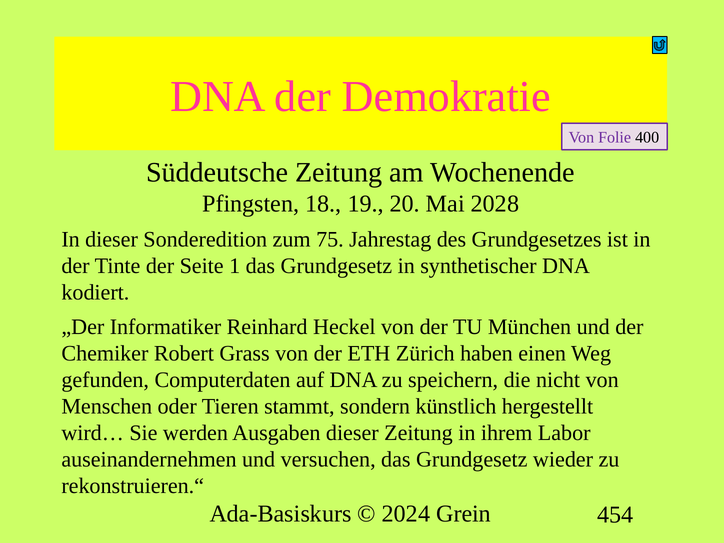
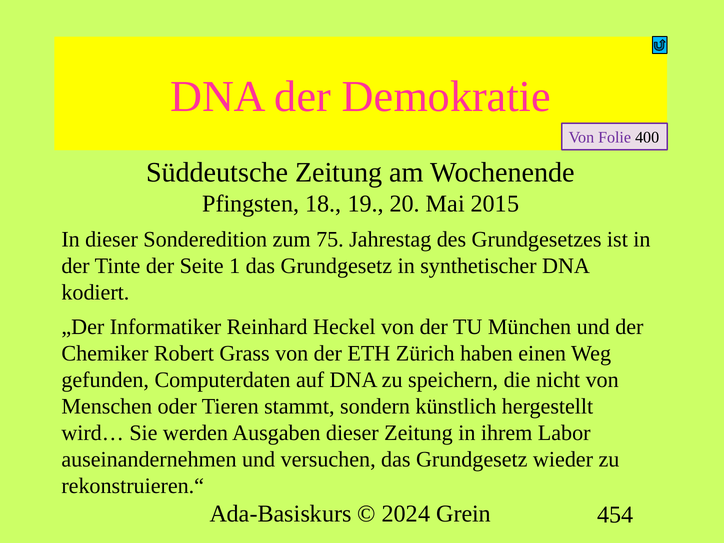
2028: 2028 -> 2015
